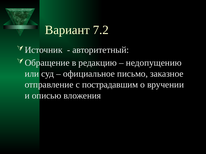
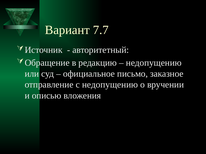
7.2: 7.2 -> 7.7
с пострадавшим: пострадавшим -> недопущению
